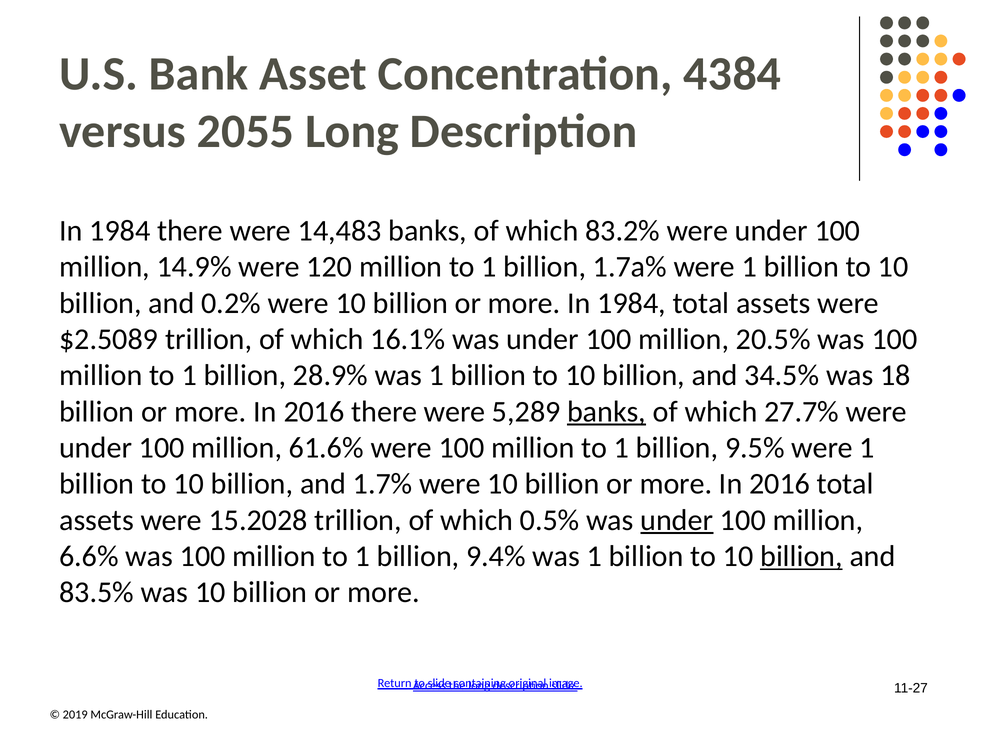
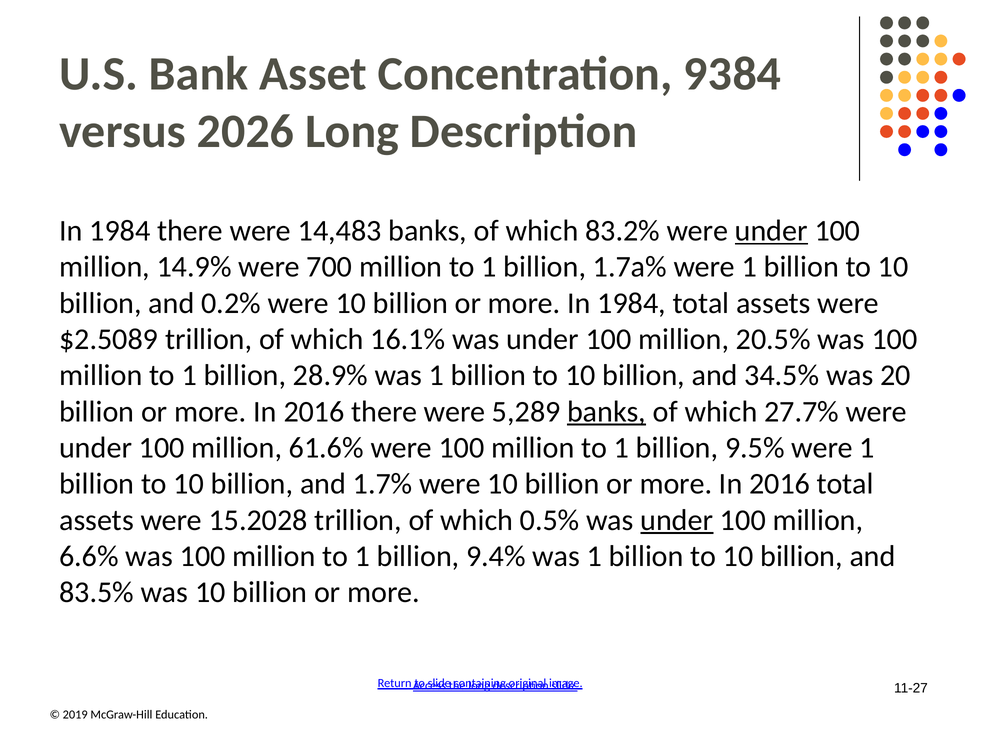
43: 43 -> 93
2055: 2055 -> 2026
under at (771, 231) underline: none -> present
120: 120 -> 700
18: 18 -> 20
billion at (801, 556) underline: present -> none
